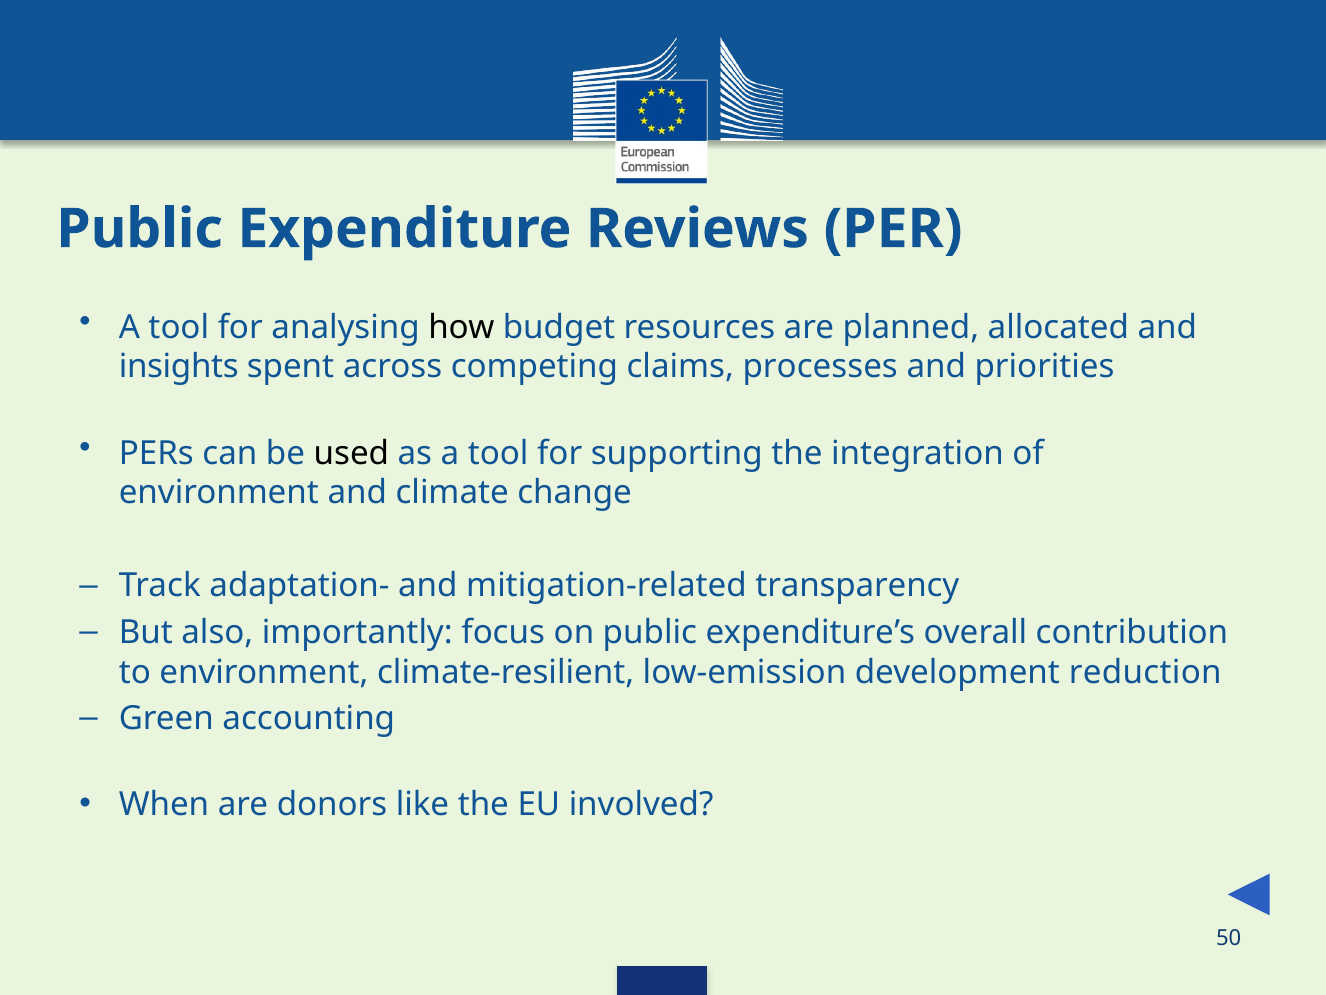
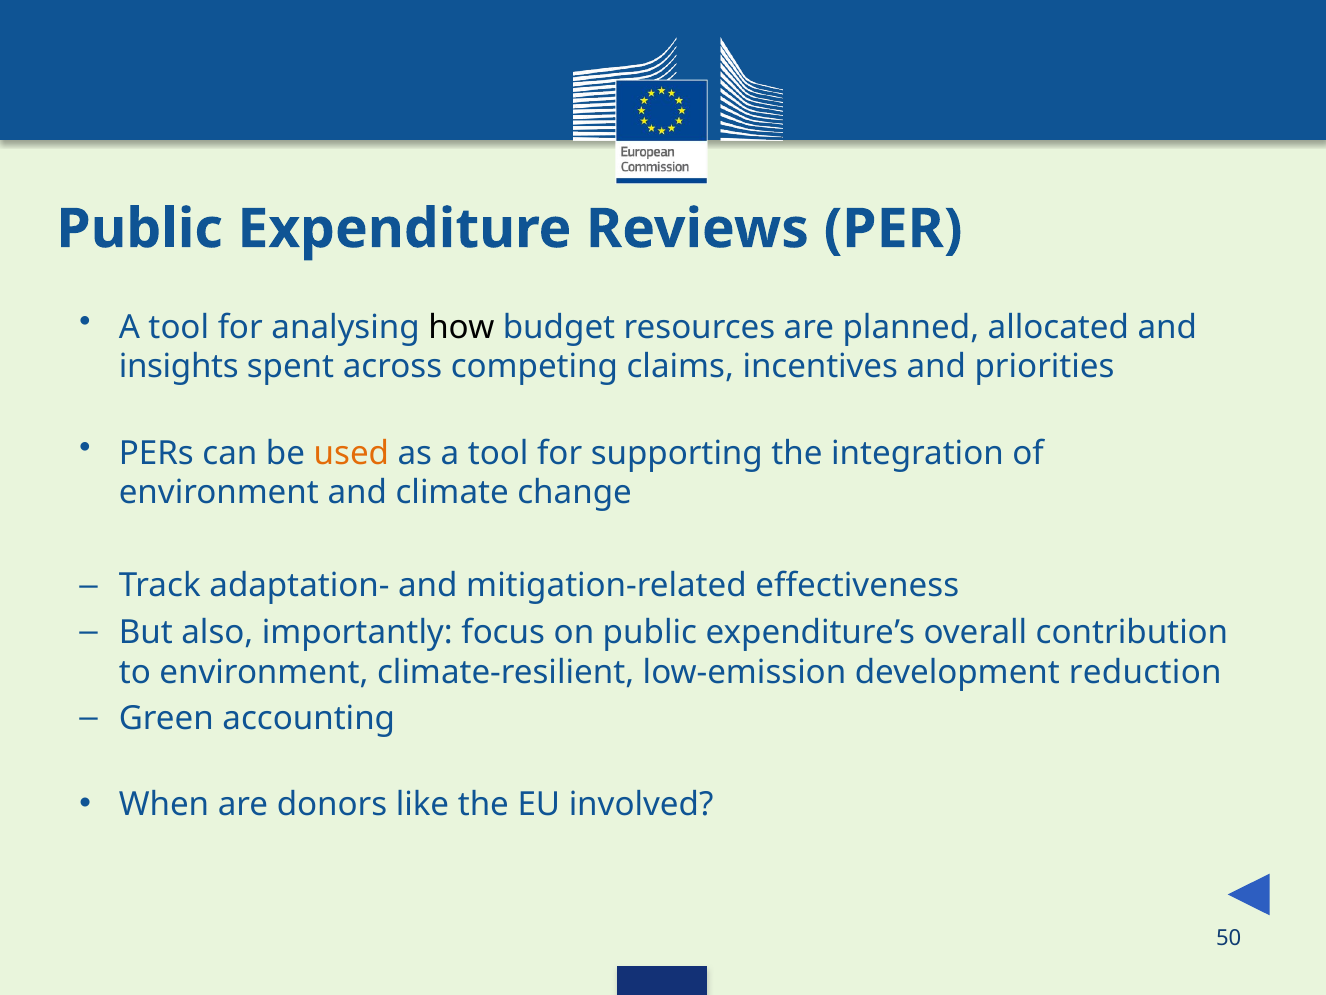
processes: processes -> incentives
used colour: black -> orange
transparency: transparency -> effectiveness
